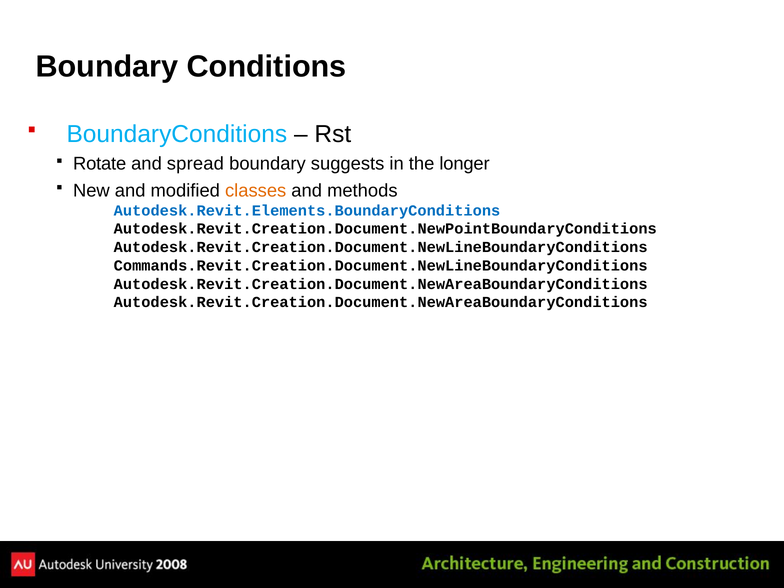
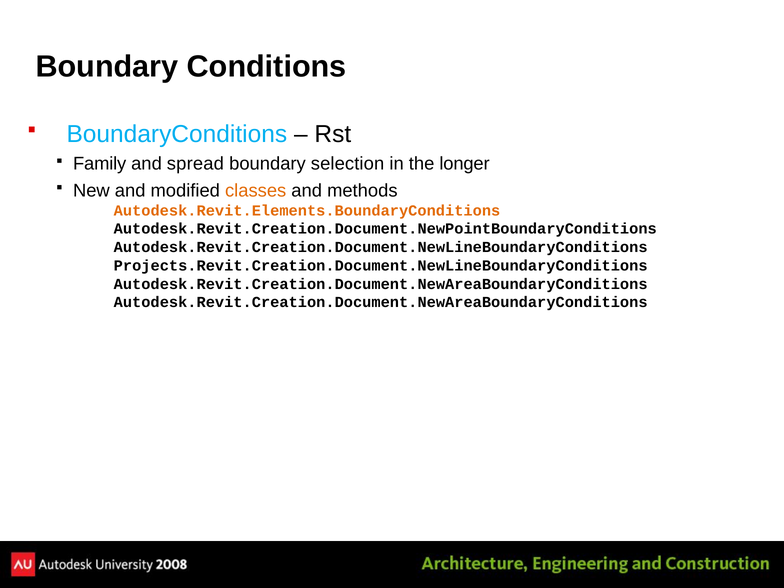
Rotate: Rotate -> Family
suggests: suggests -> selection
Autodesk.Revit.Elements.BoundaryConditions colour: blue -> orange
Commands.Revit.Creation.Document.NewLineBoundaryConditions: Commands.Revit.Creation.Document.NewLineBoundaryConditions -> Projects.Revit.Creation.Document.NewLineBoundaryConditions
